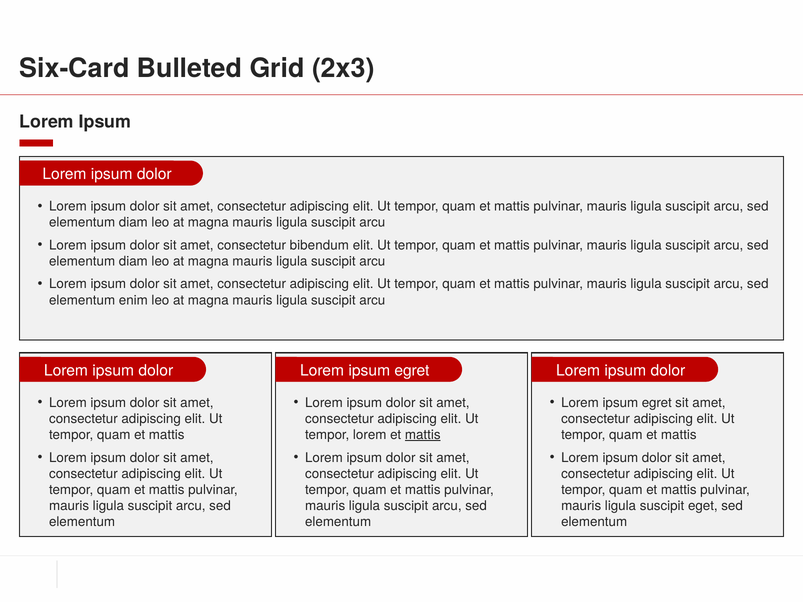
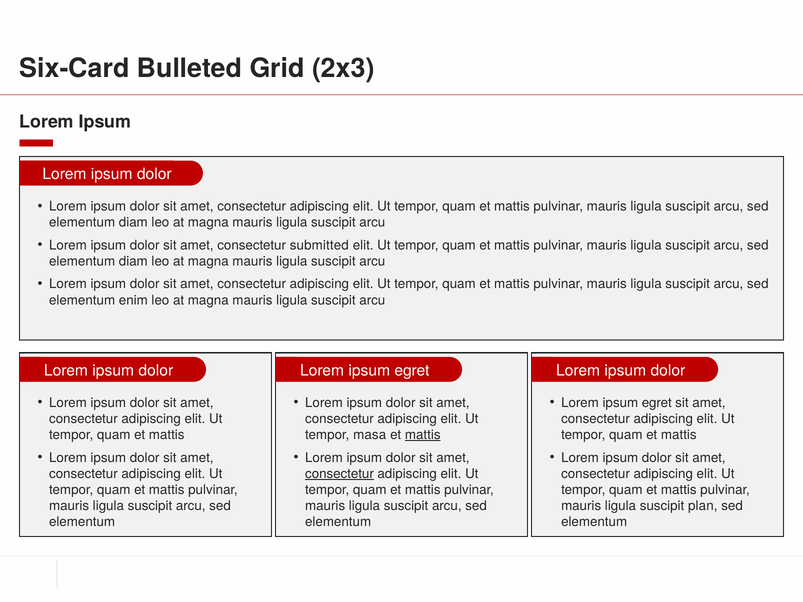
bibendum: bibendum -> submitted
tempor lorem: lorem -> masa
consectetur at (339, 474) underline: none -> present
eget: eget -> plan
